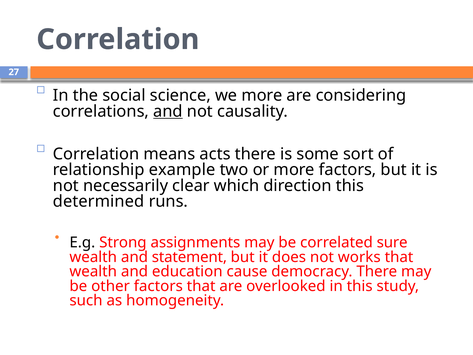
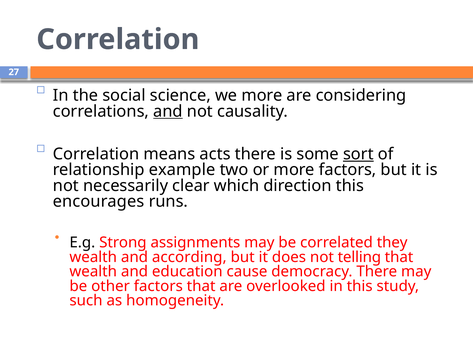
sort underline: none -> present
determined: determined -> encourages
sure: sure -> they
statement: statement -> according
works: works -> telling
